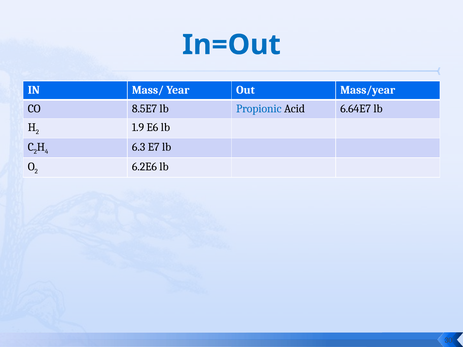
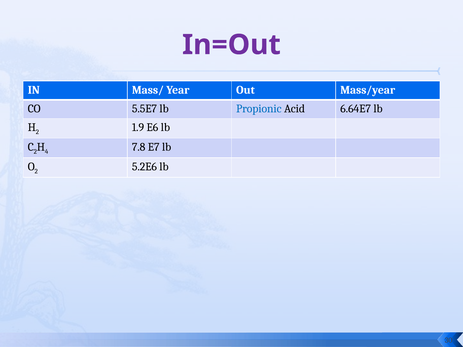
In=Out colour: blue -> purple
8.5E7: 8.5E7 -> 5.5E7
6.3: 6.3 -> 7.8
6.2E6: 6.2E6 -> 5.2E6
